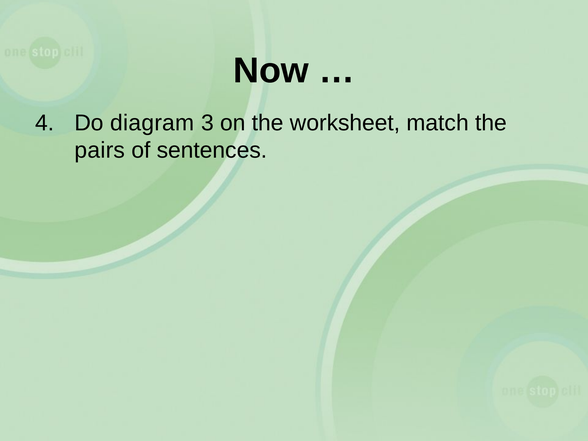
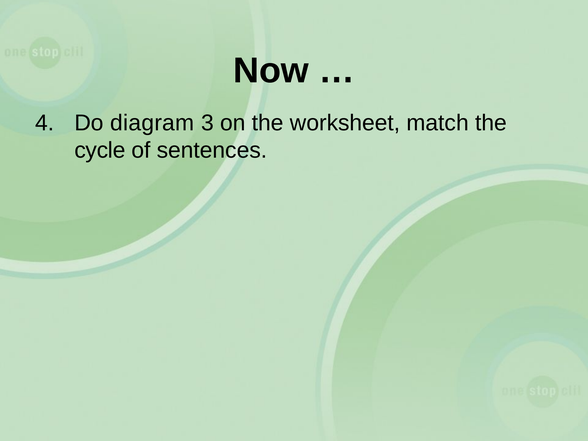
pairs: pairs -> cycle
